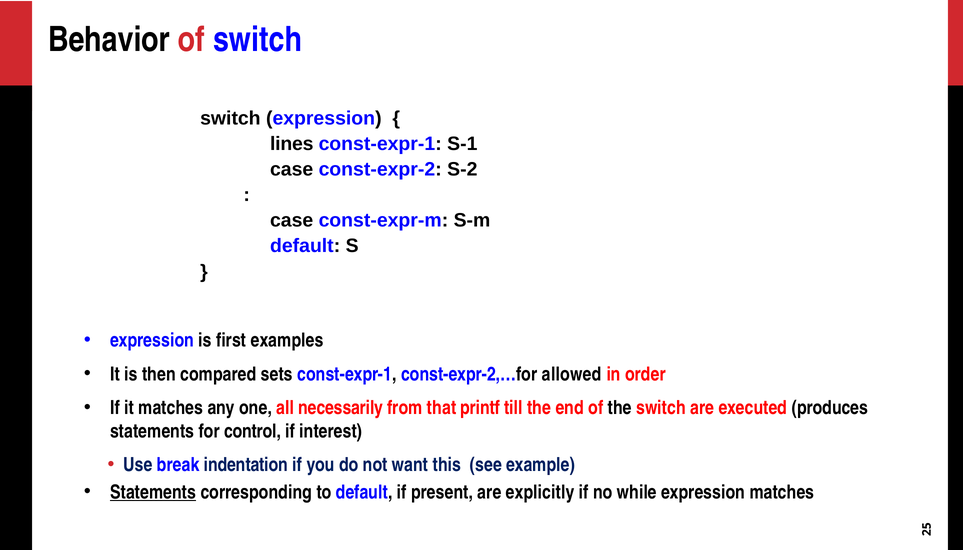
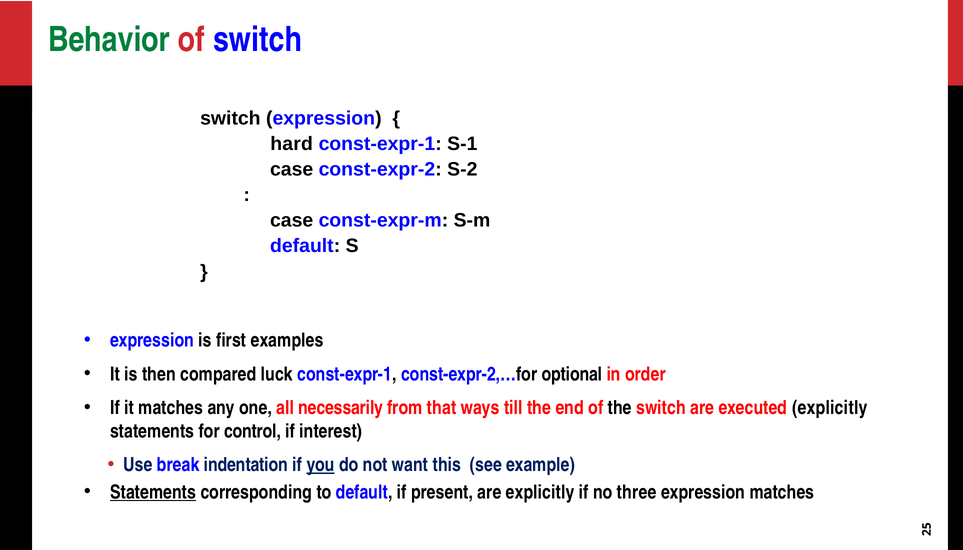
Behavior colour: black -> green
lines: lines -> hard
sets: sets -> luck
allowed: allowed -> optional
printf: printf -> ways
executed produces: produces -> explicitly
you underline: none -> present
while: while -> three
